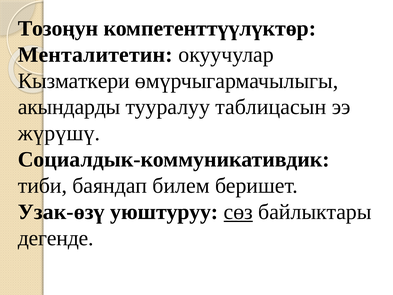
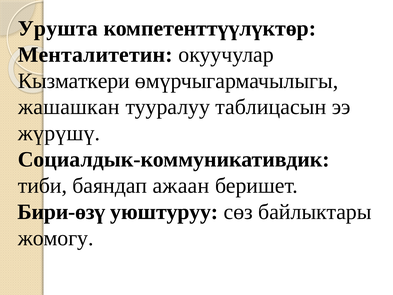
Тозоңун: Тозоңун -> Урушта
акындарды: акындарды -> жашашкан
билем: билем -> ажаан
Узак-өзү: Узак-өзү -> Бири-өзү
сөз underline: present -> none
дегенде: дегенде -> жомогу
